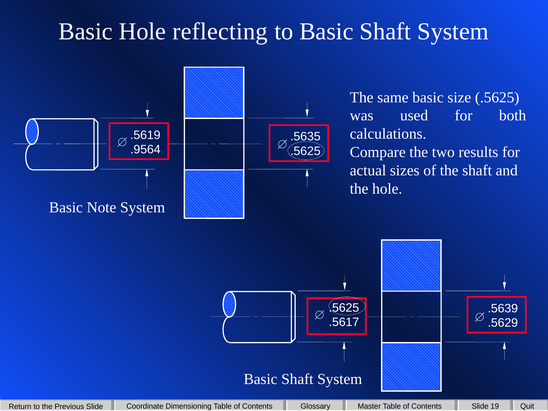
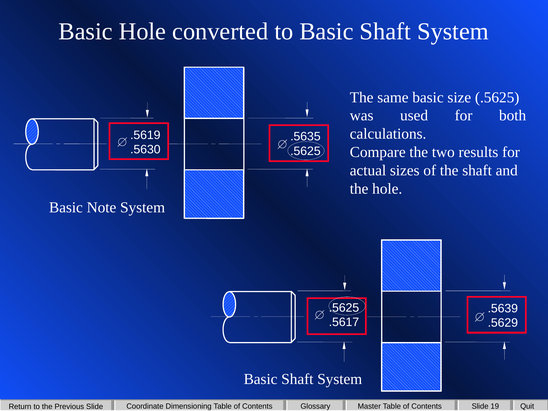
reflecting: reflecting -> converted
.9564: .9564 -> .5630
